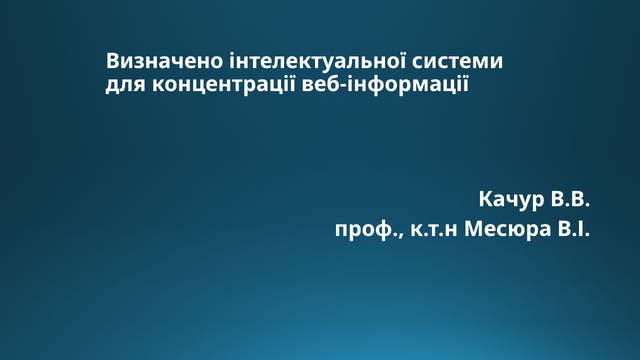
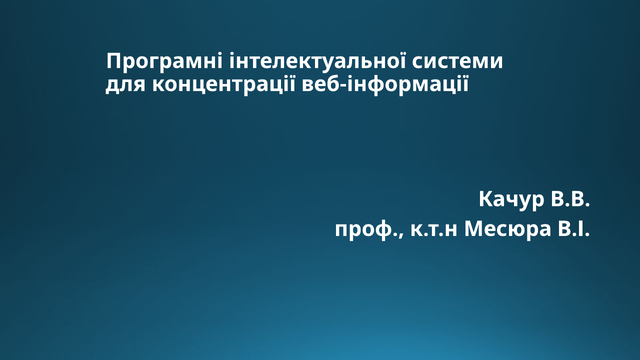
Визначено: Визначено -> Програмні
